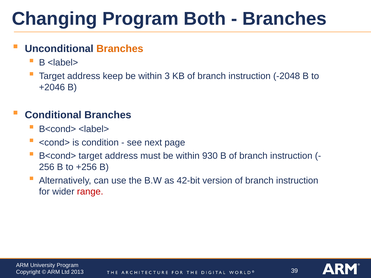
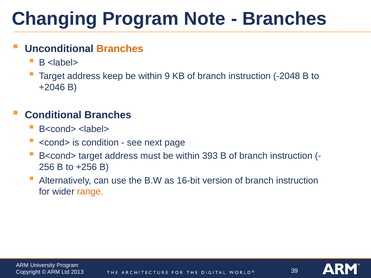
Both: Both -> Note
3: 3 -> 9
930: 930 -> 393
42-bit: 42-bit -> 16-bit
range colour: red -> orange
